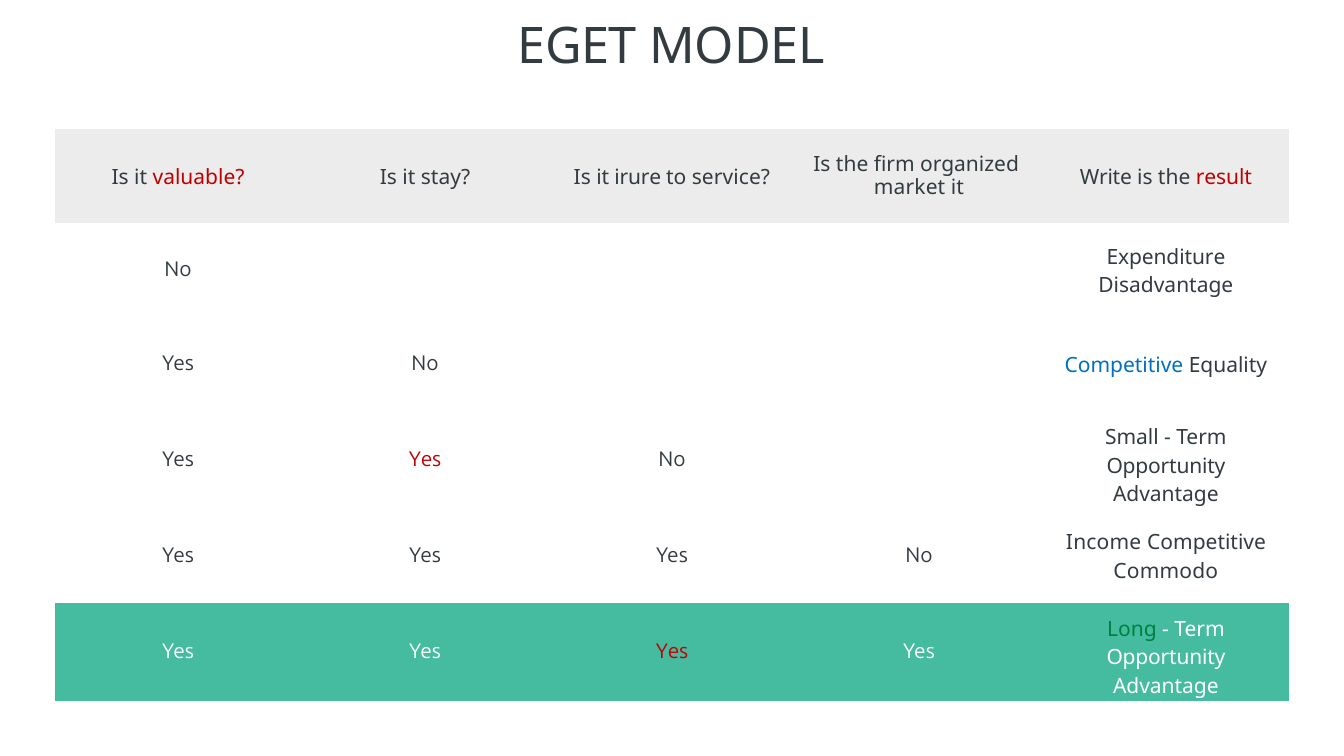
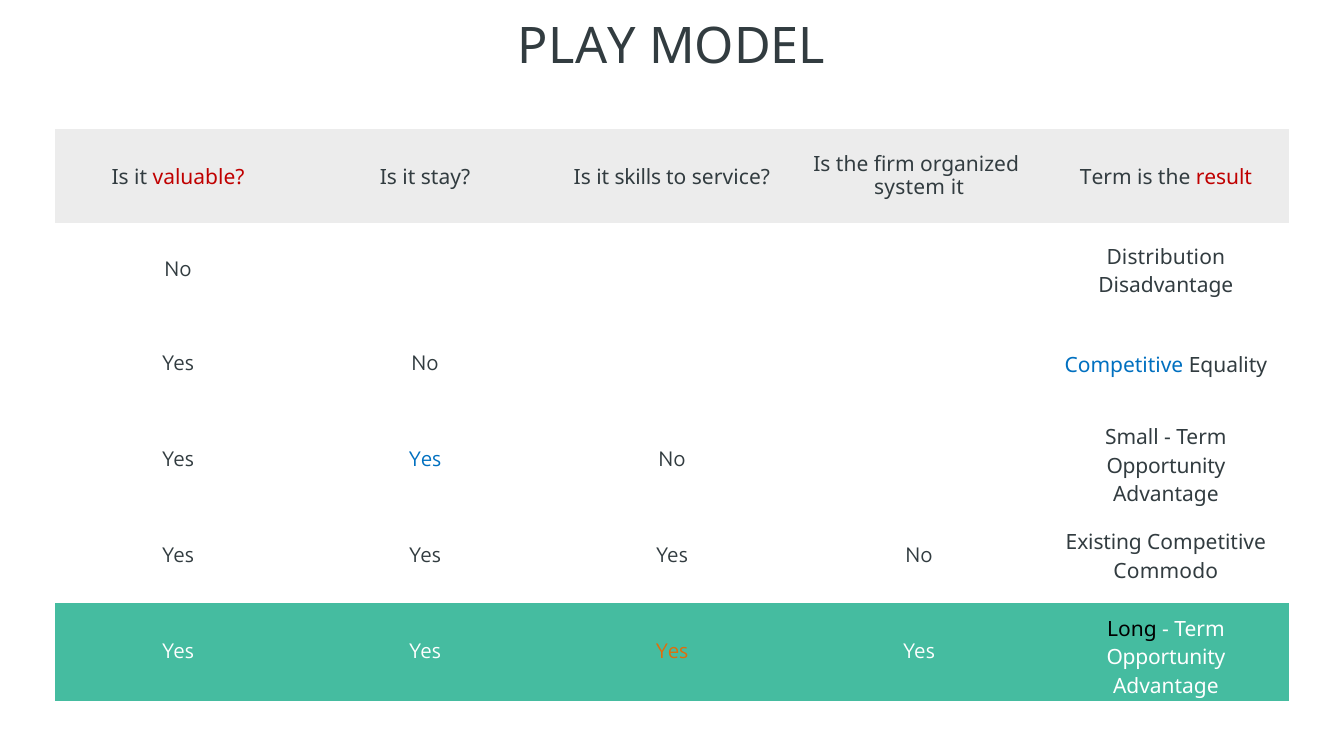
EGET: EGET -> PLAY
irure: irure -> skills
Write at (1106, 177): Write -> Term
market: market -> system
Expenditure: Expenditure -> Distribution
Yes at (425, 459) colour: red -> blue
Income: Income -> Existing
Long colour: green -> black
Yes at (672, 651) colour: red -> orange
